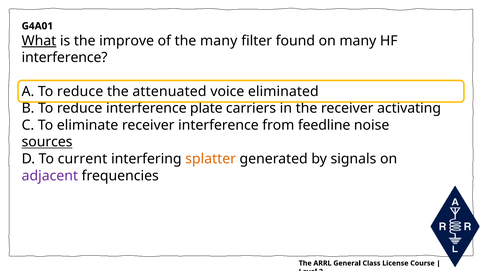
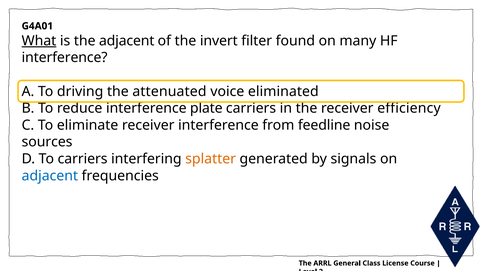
the improve: improve -> adjacent
the many: many -> invert
A To reduce: reduce -> driving
activating: activating -> efficiency
sources underline: present -> none
To current: current -> carriers
adjacent at (50, 176) colour: purple -> blue
